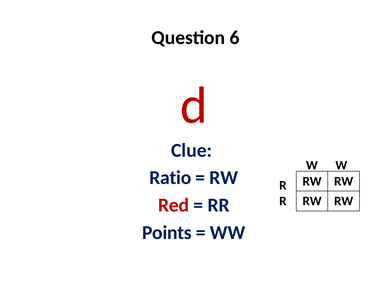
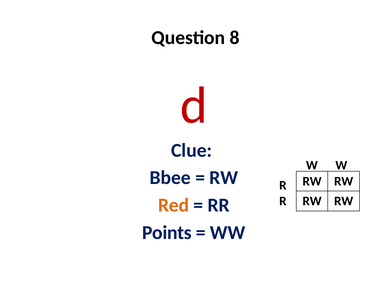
6: 6 -> 8
Ratio: Ratio -> Bbee
Red colour: red -> orange
